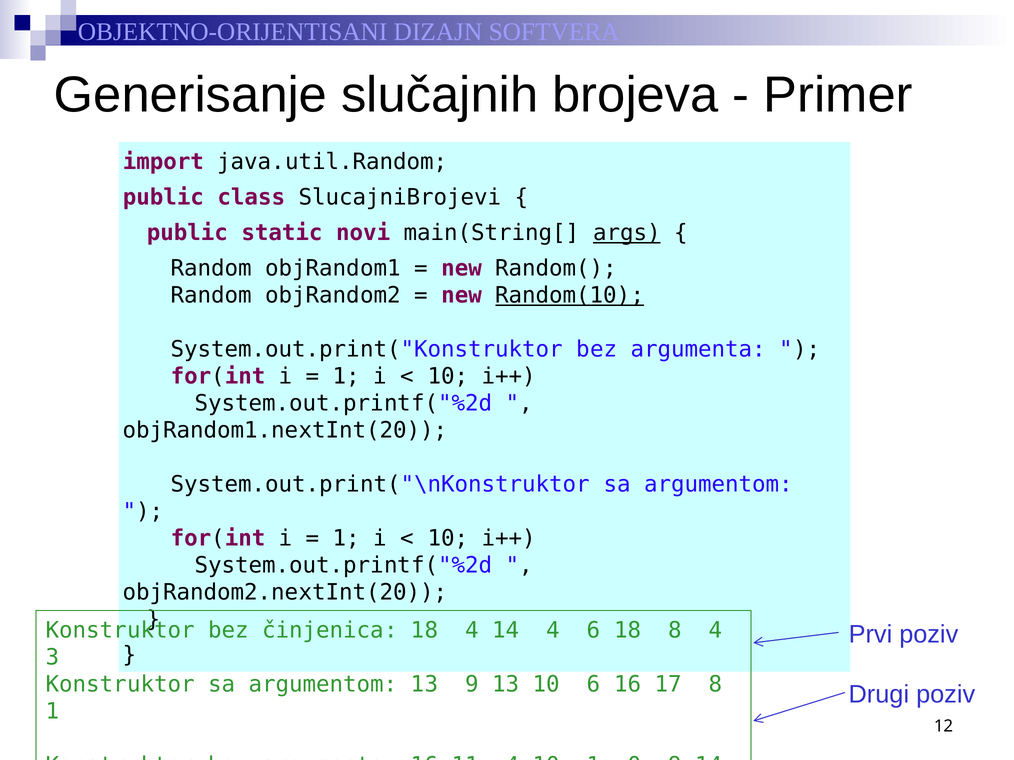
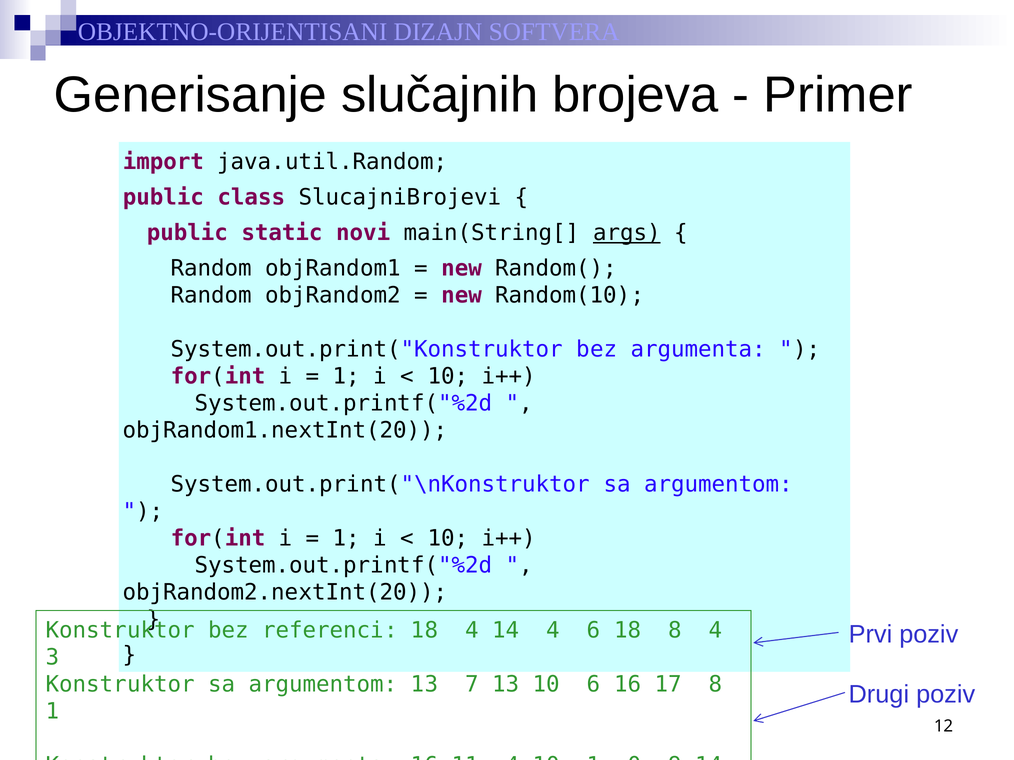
Random(10 underline: present -> none
činjenica: činjenica -> referenci
13 9: 9 -> 7
